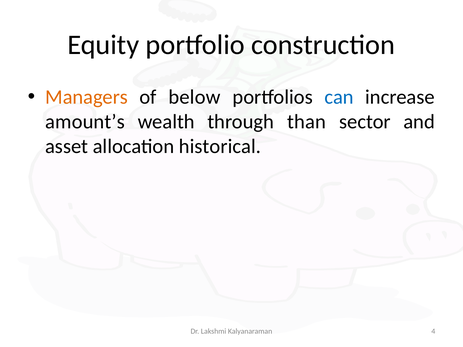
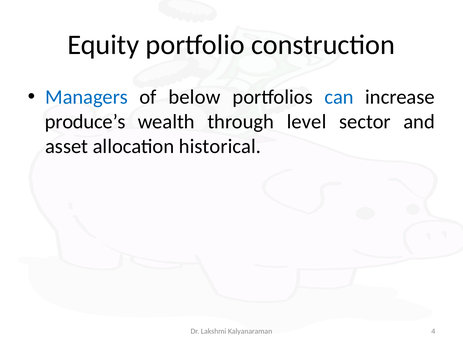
Managers colour: orange -> blue
amount’s: amount’s -> produce’s
than: than -> level
